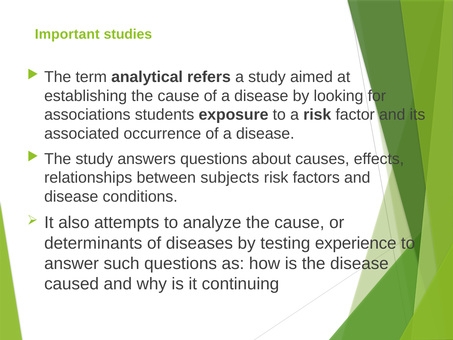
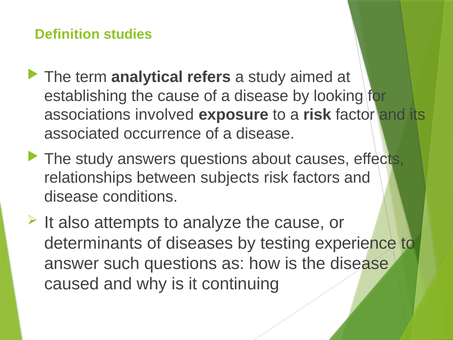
Important: Important -> Definition
students: students -> involved
